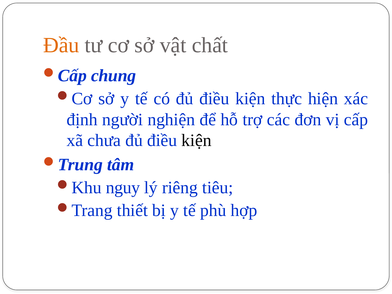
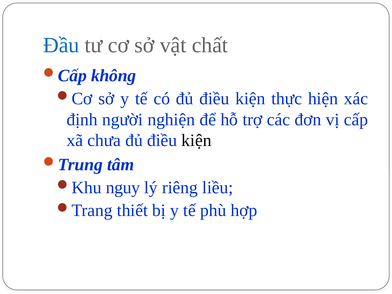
Đầu colour: orange -> blue
chung: chung -> không
tiêu: tiêu -> liều
